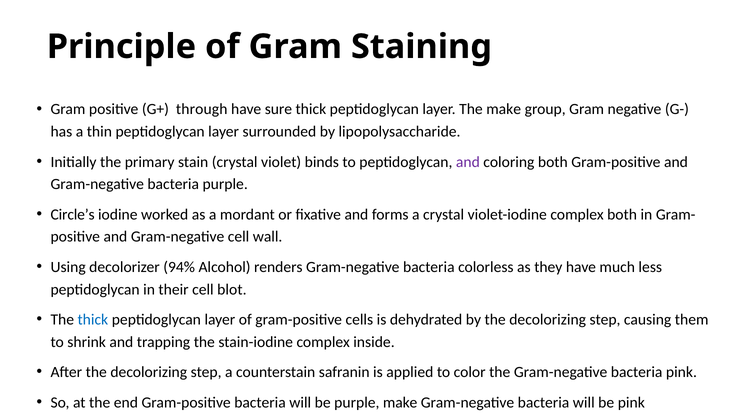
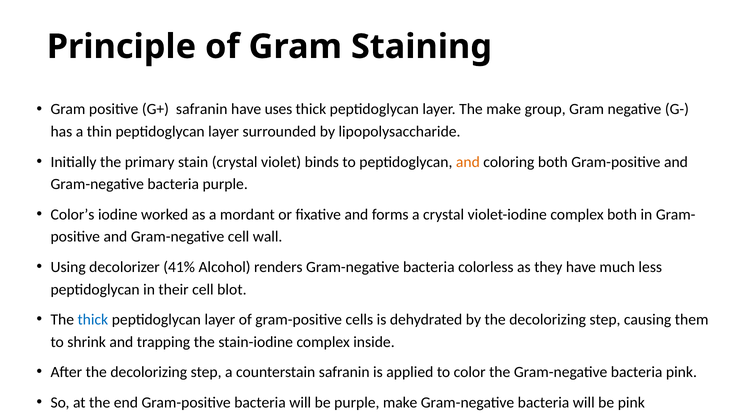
G+ through: through -> safranin
sure: sure -> uses
and at (468, 162) colour: purple -> orange
Circle’s: Circle’s -> Color’s
94%: 94% -> 41%
